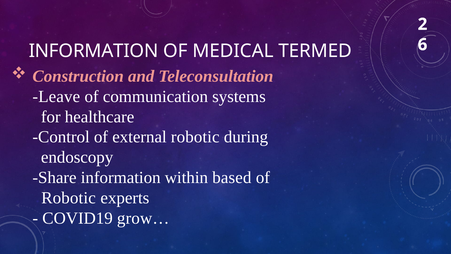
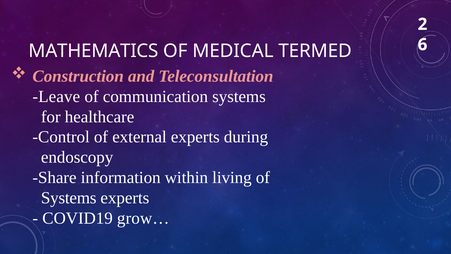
INFORMATION at (94, 51): INFORMATION -> MATHEMATICS
external robotic: robotic -> experts
based: based -> living
Robotic at (69, 198): Robotic -> Systems
